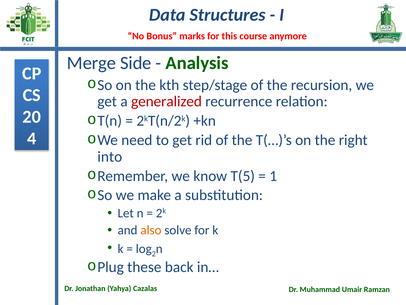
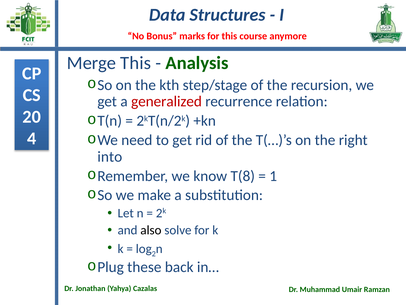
Merge Side: Side -> This
T(5: T(5 -> T(8
also colour: orange -> black
